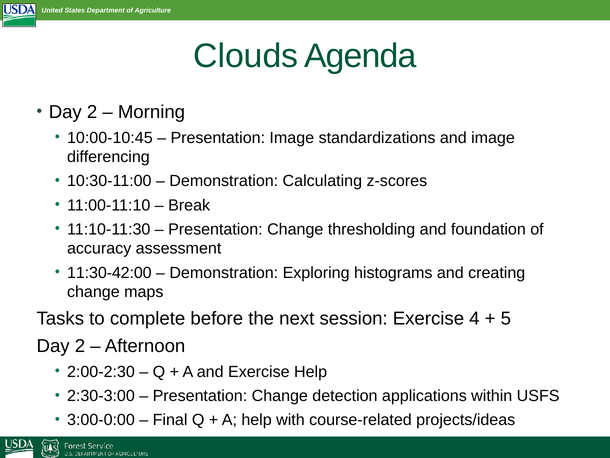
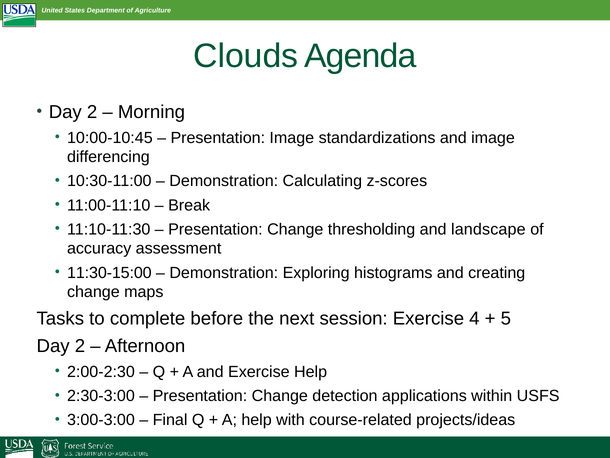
foundation: foundation -> landscape
11:30-42:00: 11:30-42:00 -> 11:30-15:00
3:00-0:00: 3:00-0:00 -> 3:00-3:00
